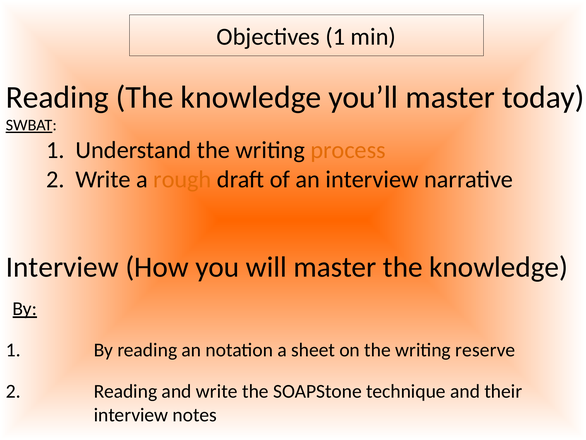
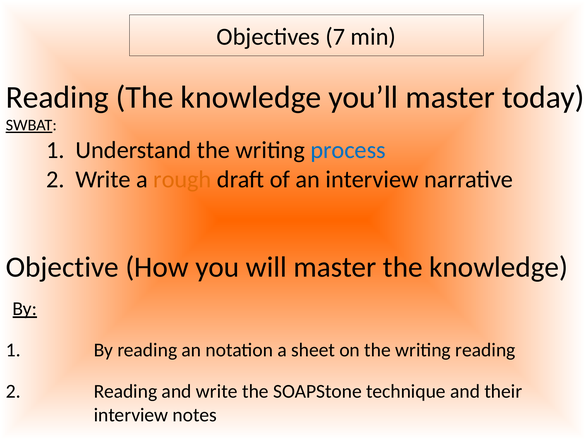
Objectives 1: 1 -> 7
process colour: orange -> blue
Interview at (62, 267): Interview -> Objective
writing reserve: reserve -> reading
